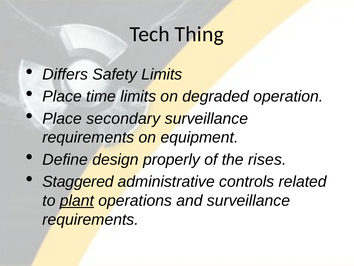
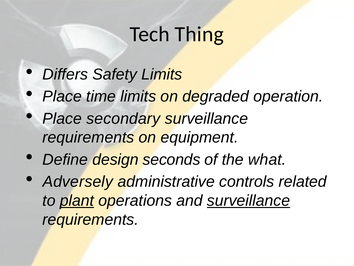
properly: properly -> seconds
rises: rises -> what
Staggered: Staggered -> Adversely
surveillance at (248, 200) underline: none -> present
